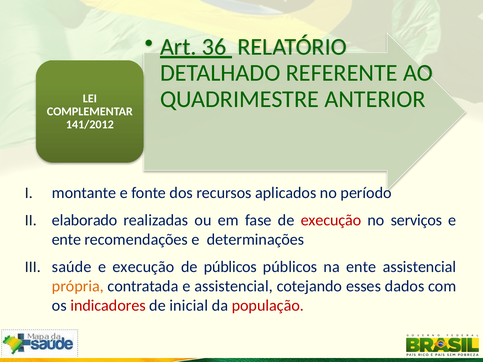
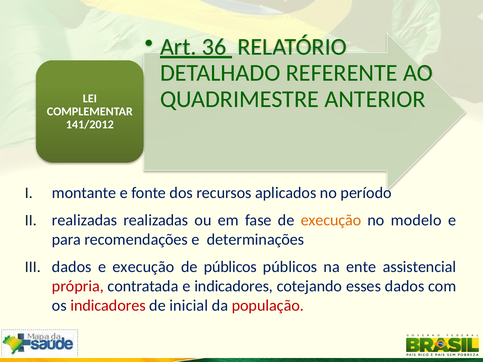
elaborado at (85, 220): elaborado -> realizadas
execução at (331, 220) colour: red -> orange
serviços: serviços -> modelo
ente at (66, 240): ente -> para
saúde at (72, 267): saúde -> dados
própria colour: orange -> red
e assistencial: assistencial -> indicadores
